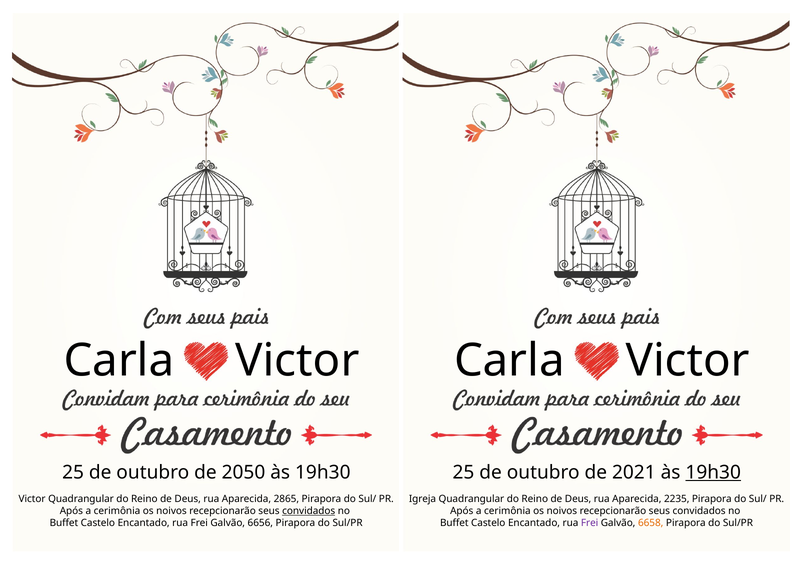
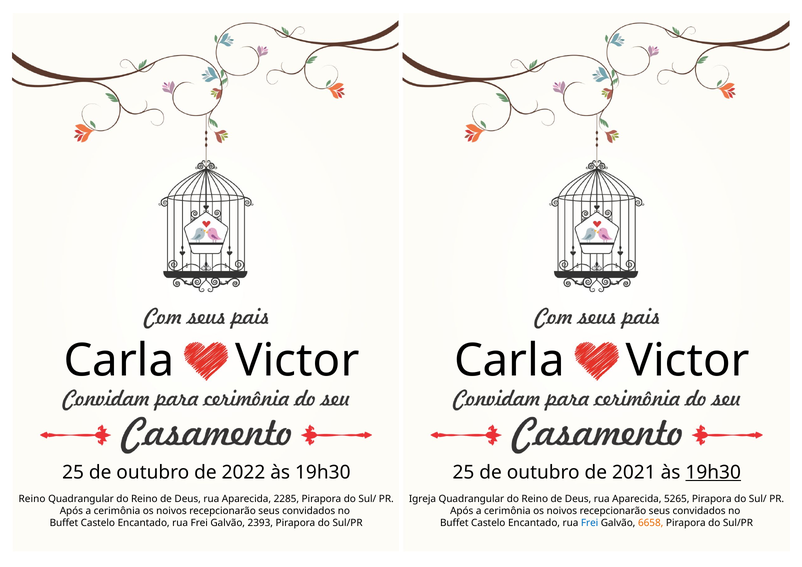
2050: 2050 -> 2022
Victor at (32, 499): Victor -> Reino
2865: 2865 -> 2285
2235: 2235 -> 5265
convidados at (309, 511) underline: present -> none
6656: 6656 -> 2393
Frei at (590, 523) colour: purple -> blue
